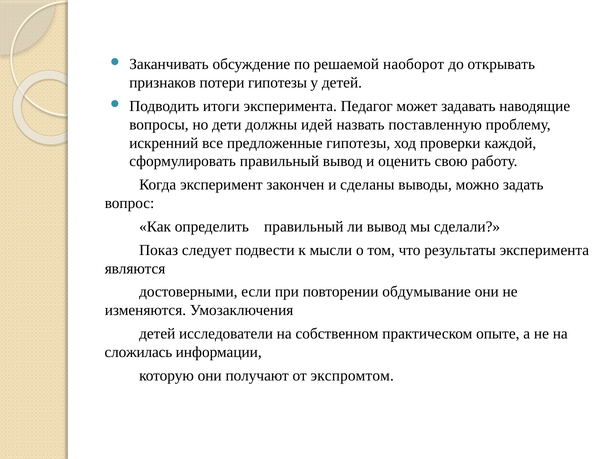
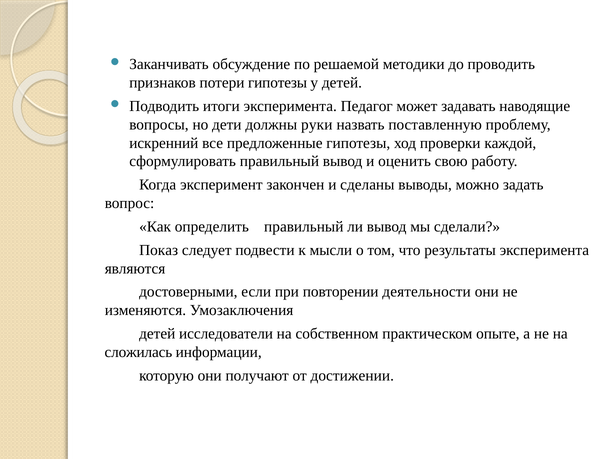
наоборот: наоборот -> методики
открывать: открывать -> проводить
идей: идей -> руки
обдумывание: обдумывание -> деятельности
экспромтом: экспромтом -> достижении
